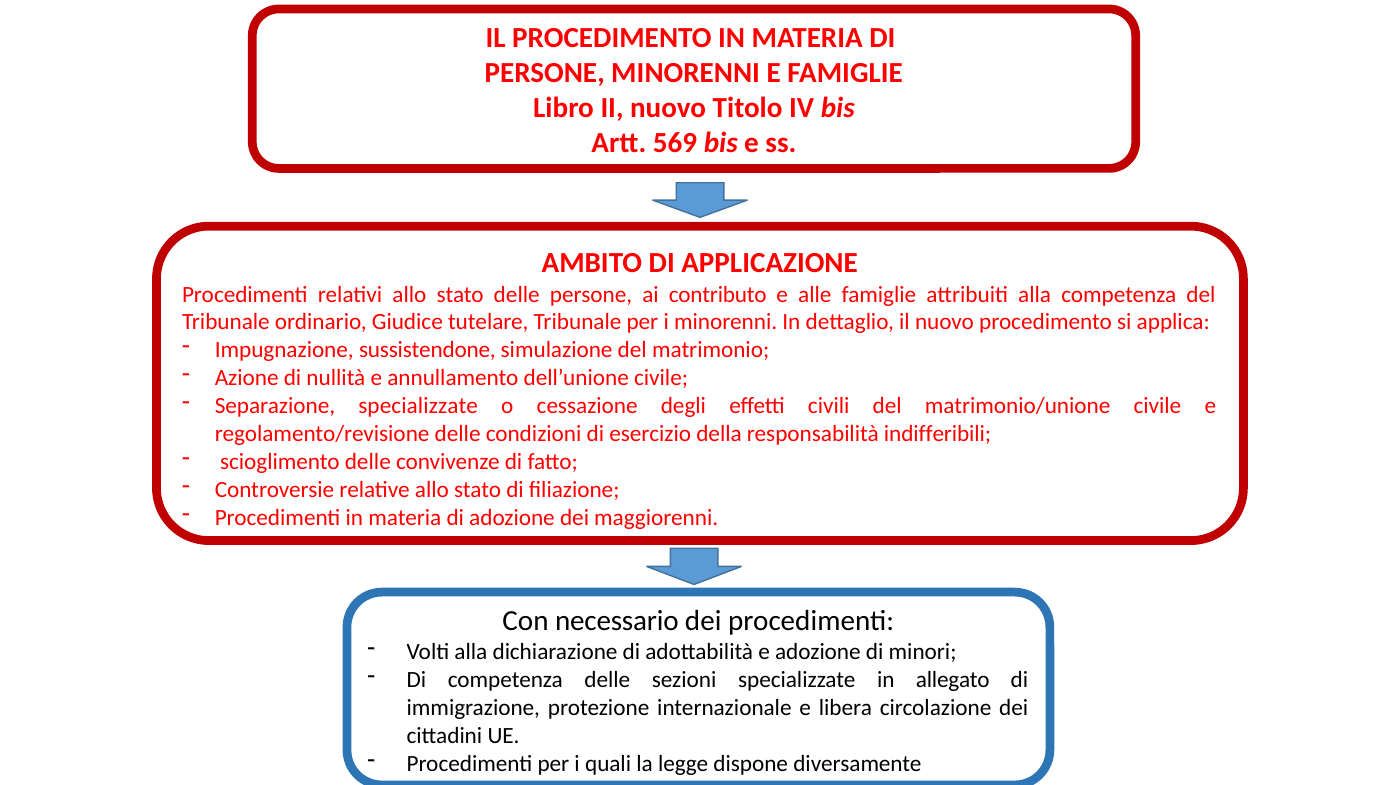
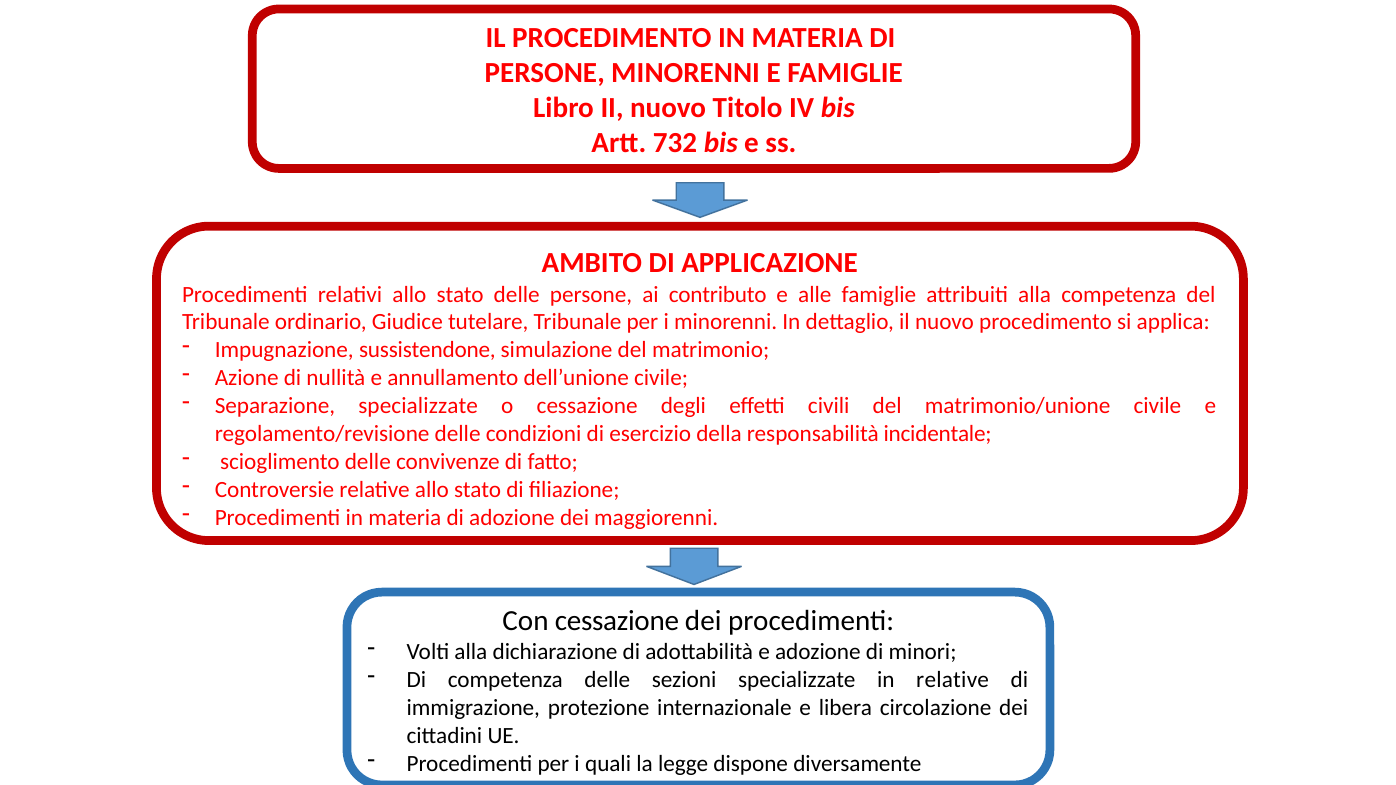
569: 569 -> 732
indifferibili: indifferibili -> incidentale
Con necessario: necessario -> cessazione
in allegato: allegato -> relative
